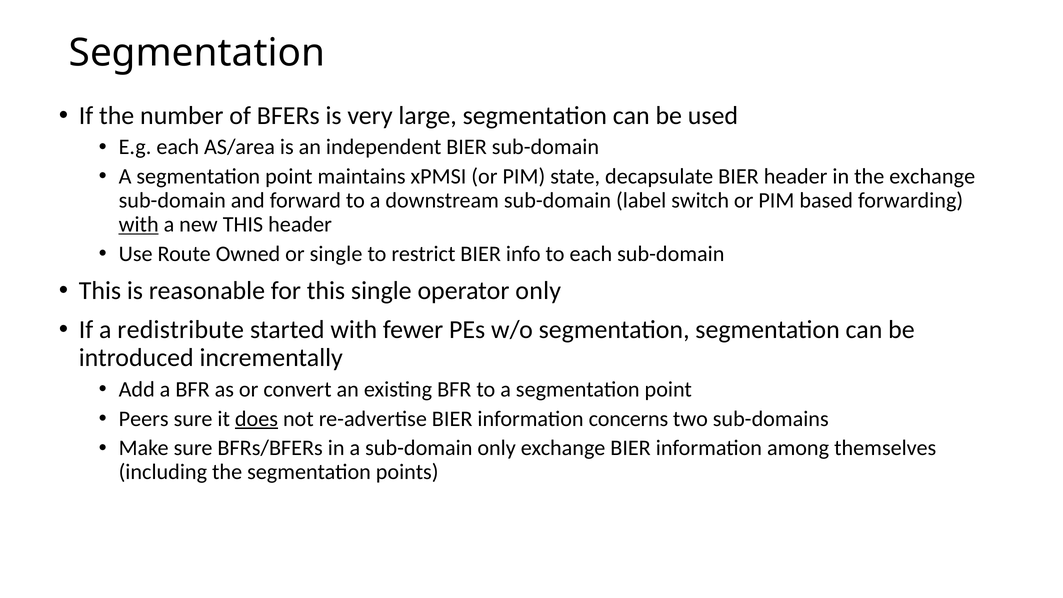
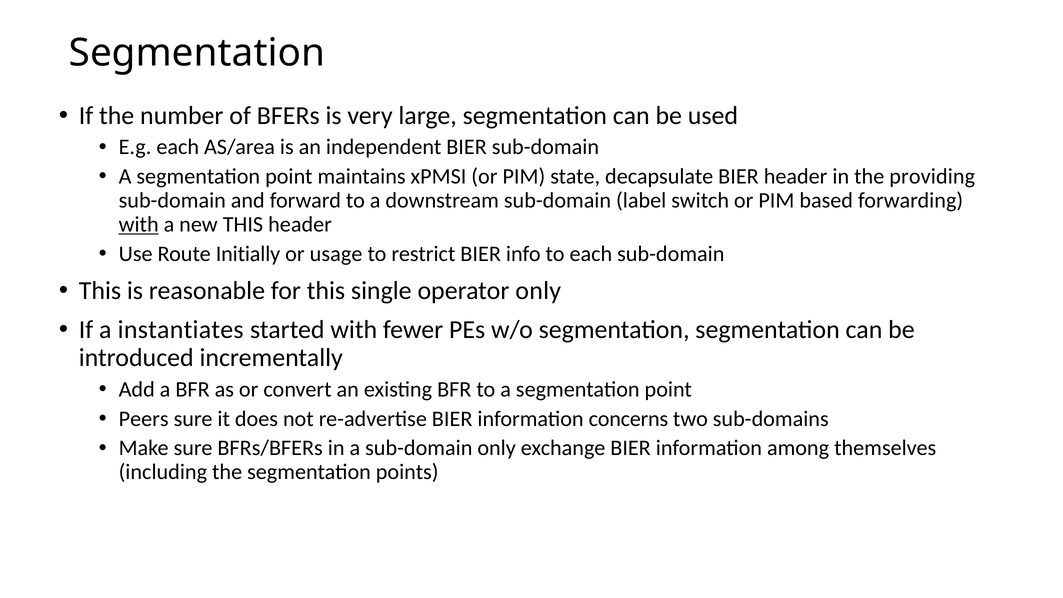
the exchange: exchange -> providing
Owned: Owned -> Initially
or single: single -> usage
redistribute: redistribute -> instantiates
does underline: present -> none
